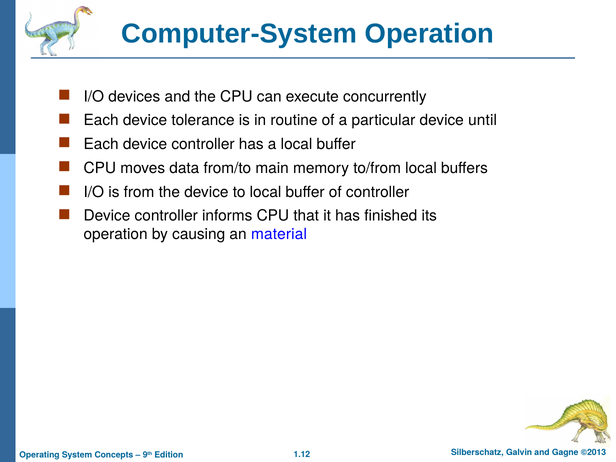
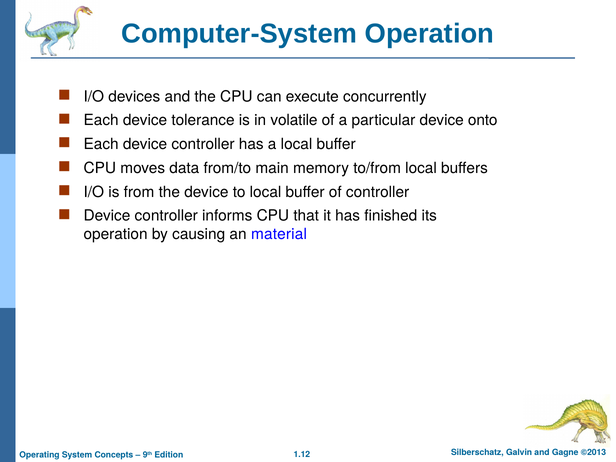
routine: routine -> volatile
until: until -> onto
